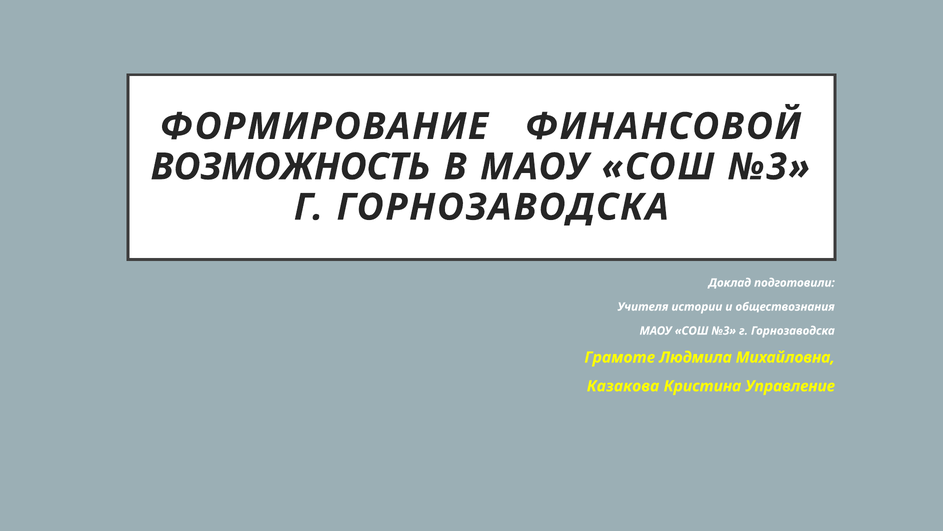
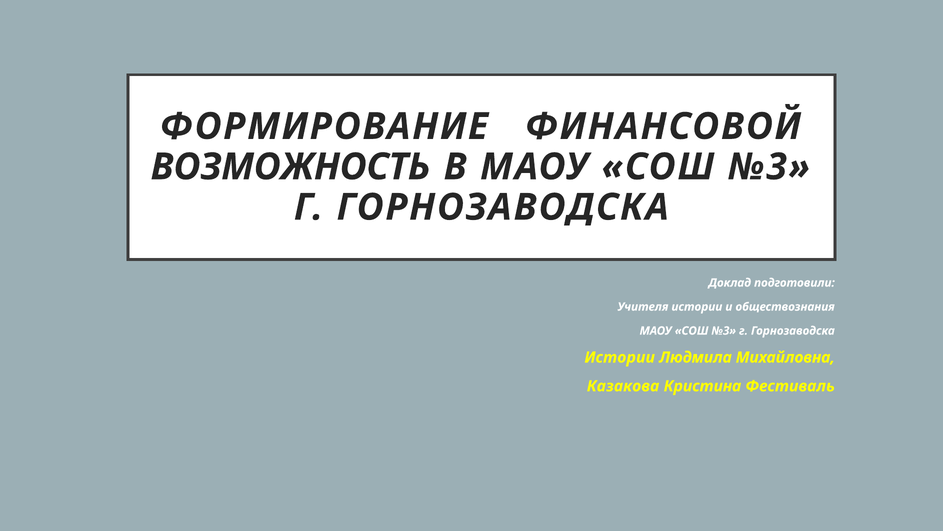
Грамоте at (620, 357): Грамоте -> Истории
Управление: Управление -> Фестиваль
